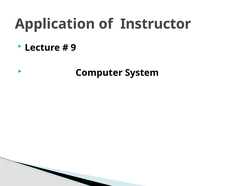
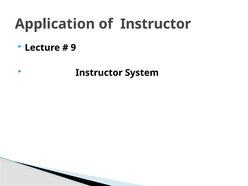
Computer at (99, 73): Computer -> Instructor
